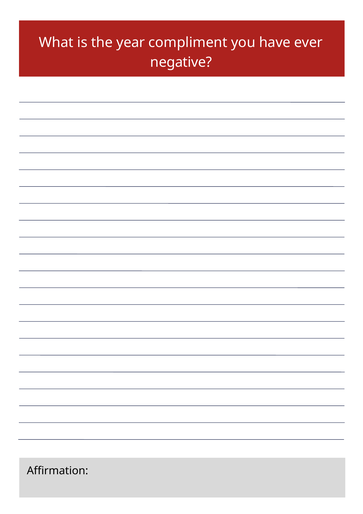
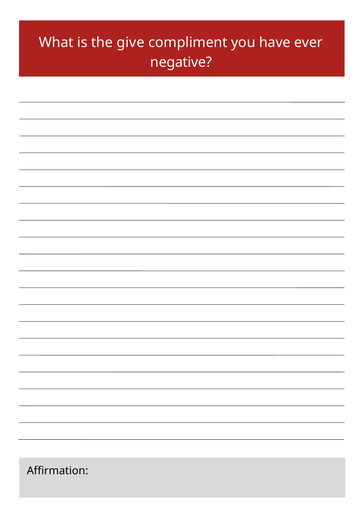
year: year -> give
